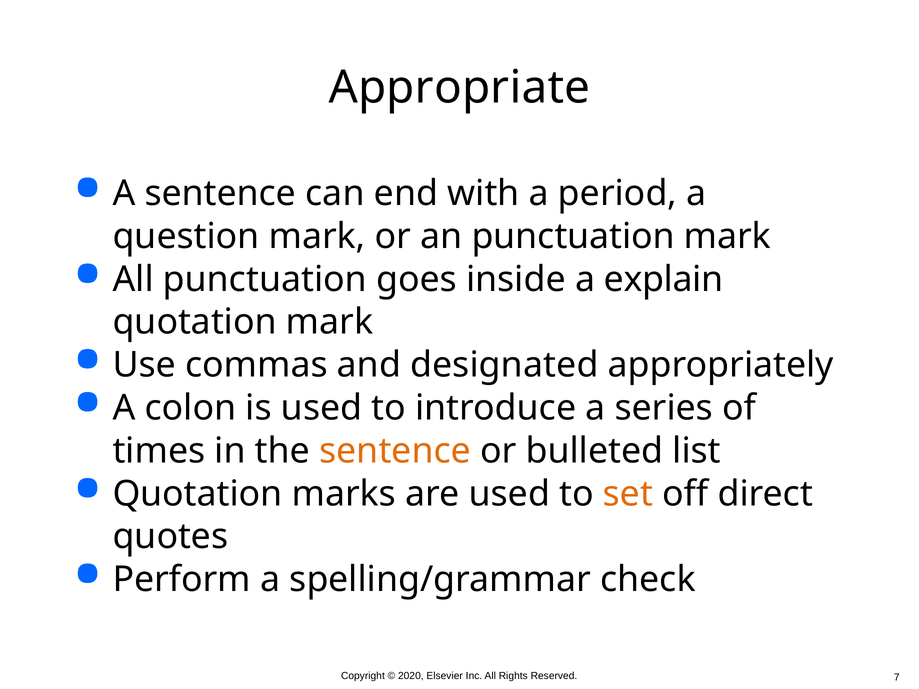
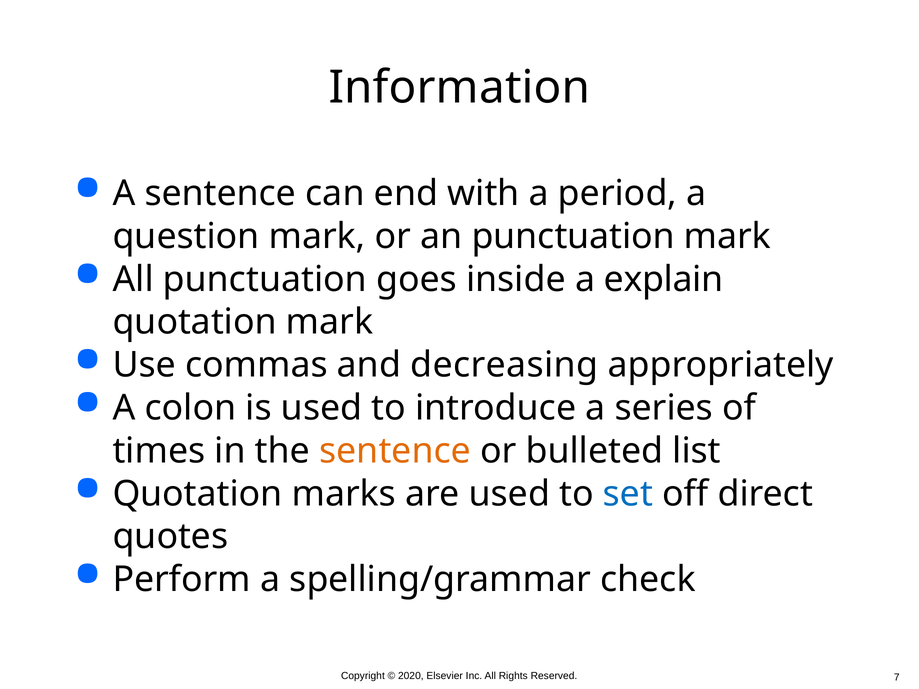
Appropriate: Appropriate -> Information
designated: designated -> decreasing
set colour: orange -> blue
